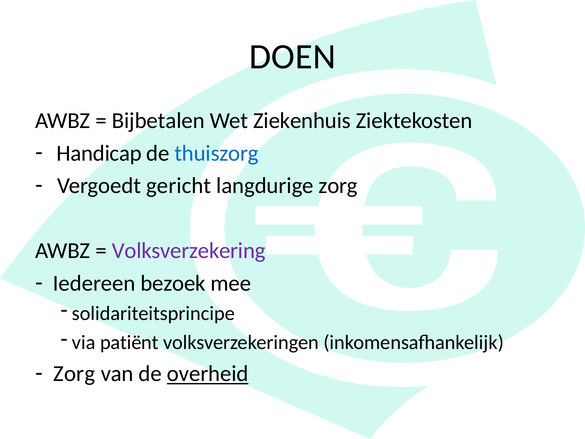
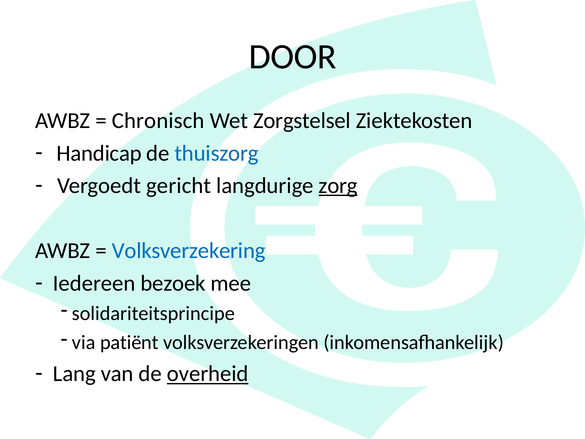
DOEN: DOEN -> DOOR
Bijbetalen: Bijbetalen -> Chronisch
Ziekenhuis: Ziekenhuis -> Zorgstelsel
zorg at (338, 186) underline: none -> present
Volksverzekering colour: purple -> blue
Zorg at (74, 374): Zorg -> Lang
